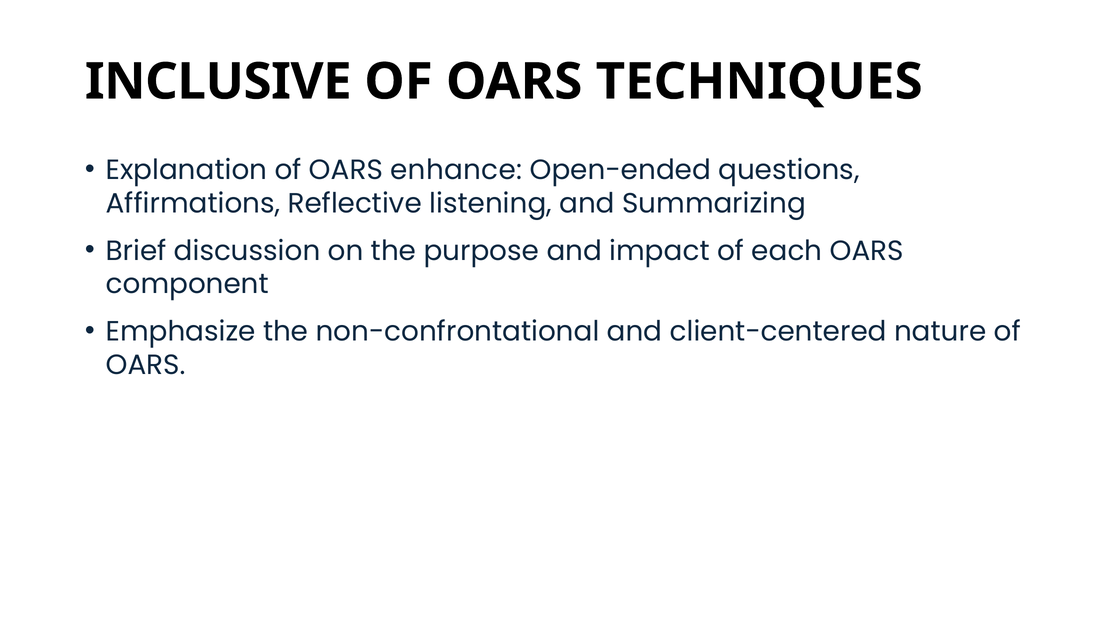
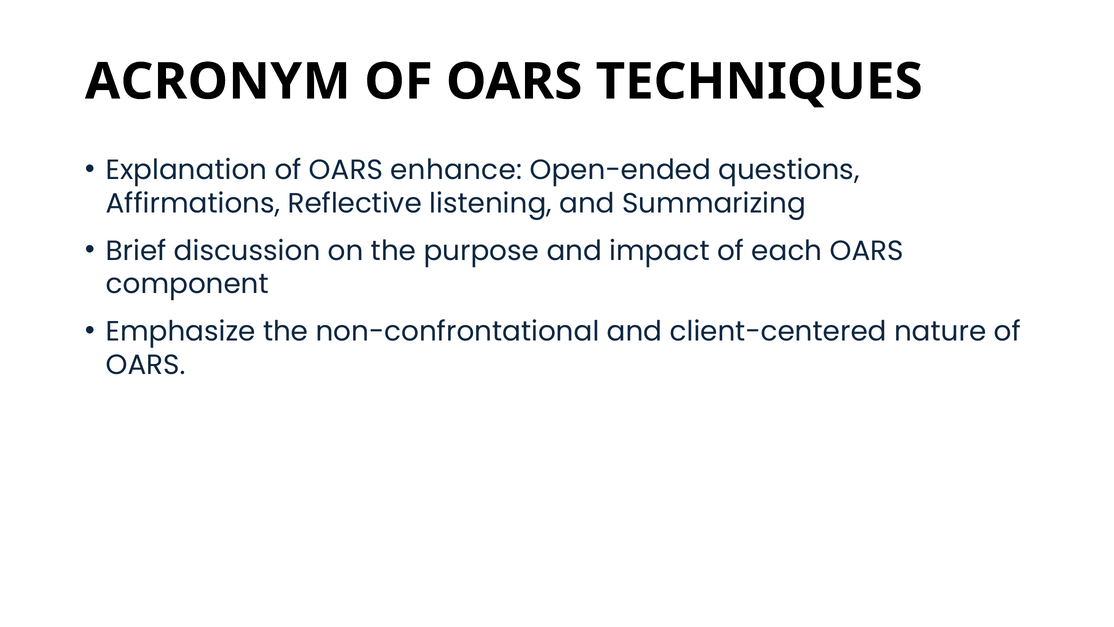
INCLUSIVE: INCLUSIVE -> ACRONYM
